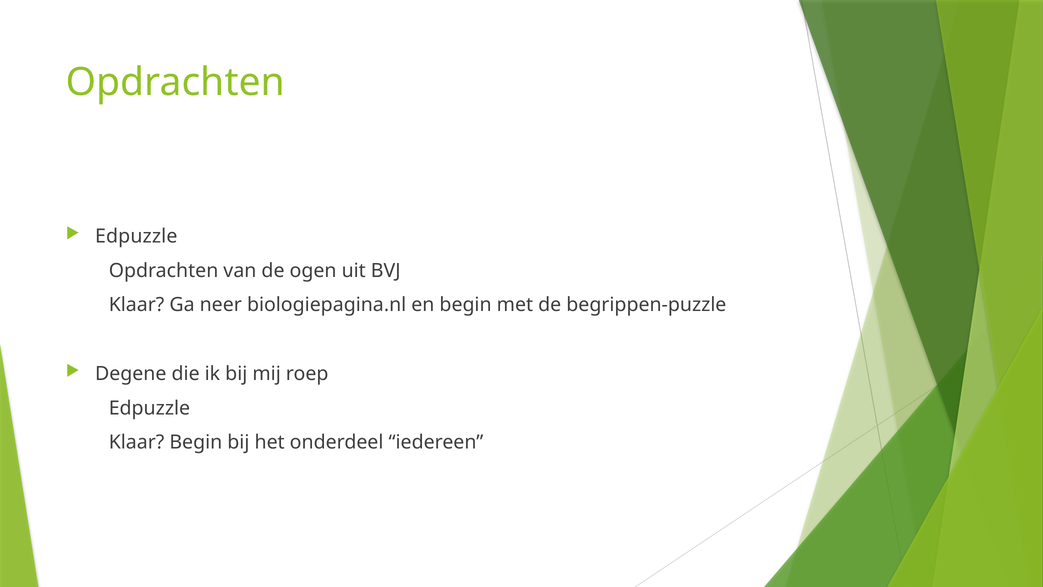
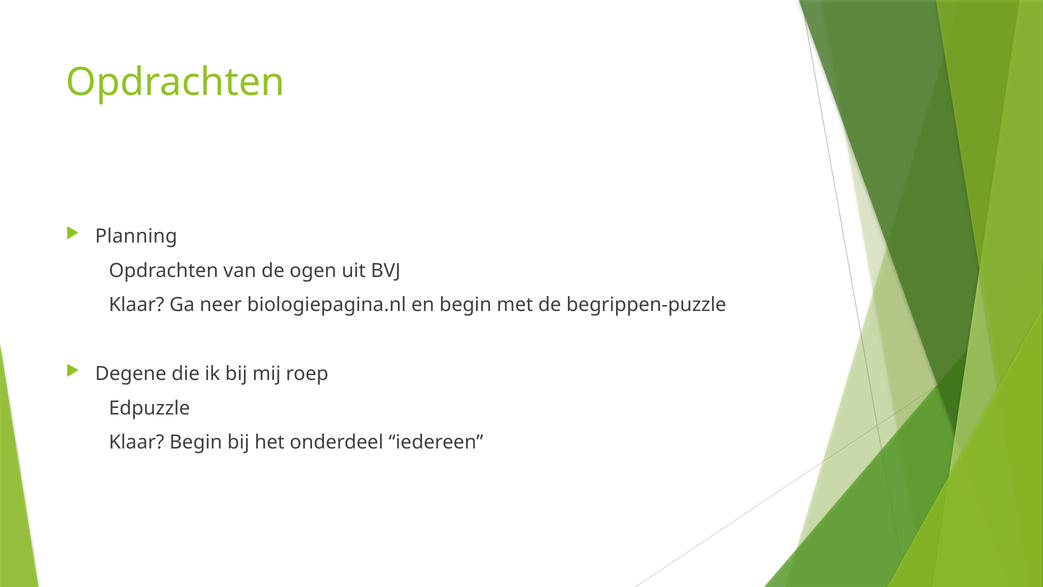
Edpuzzle at (136, 236): Edpuzzle -> Planning
